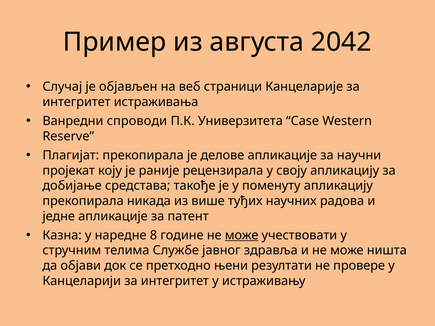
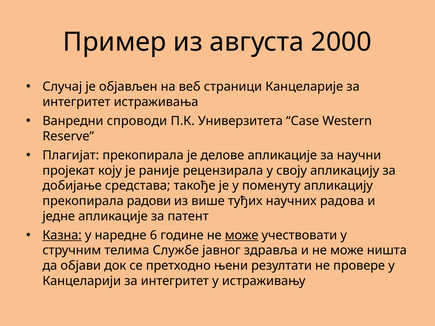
2042: 2042 -> 2000
никада: никада -> радови
Казна underline: none -> present
8: 8 -> 6
